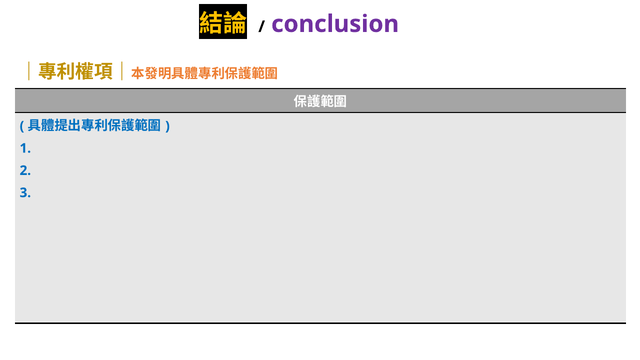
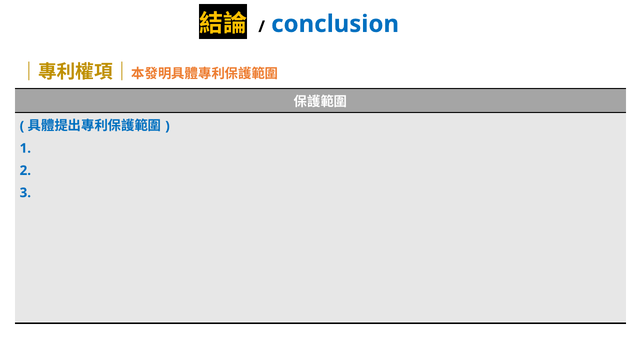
conclusion colour: purple -> blue
